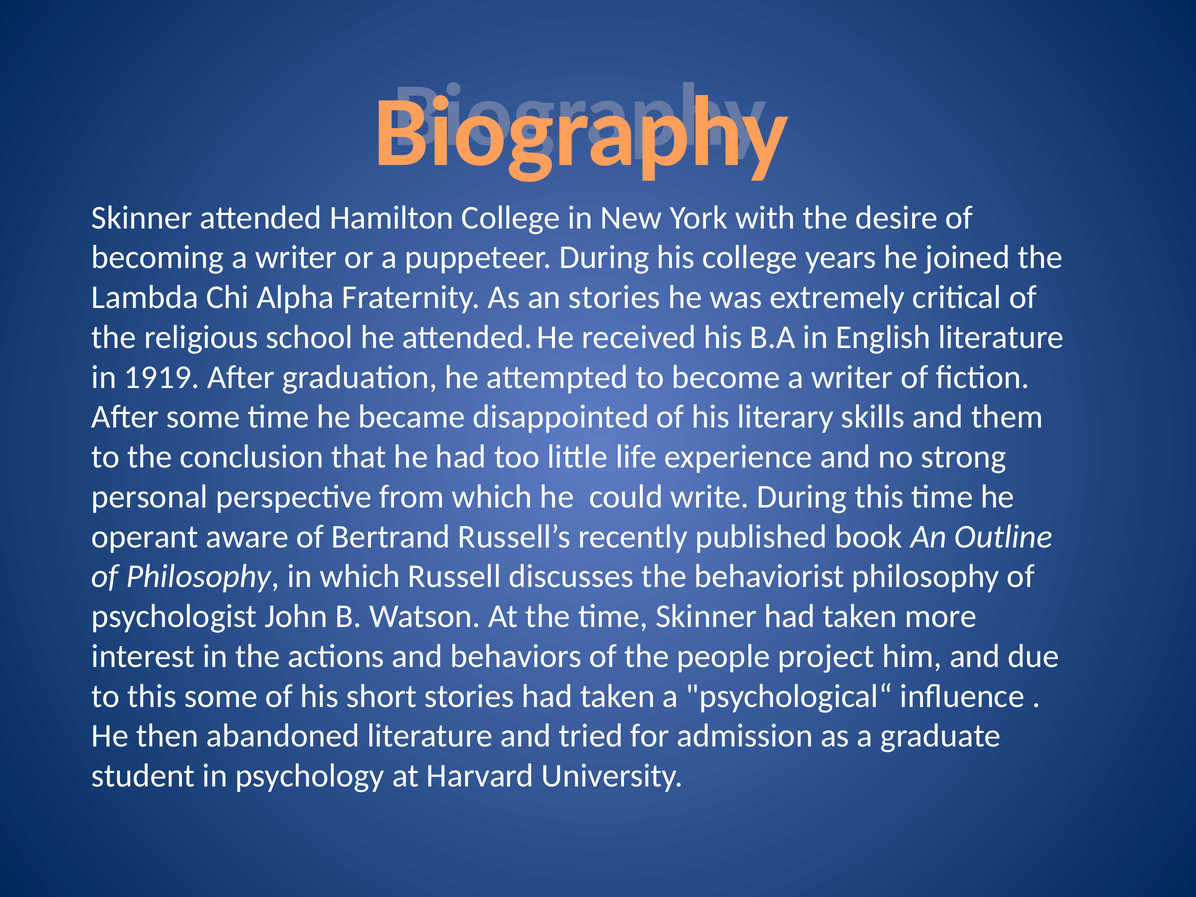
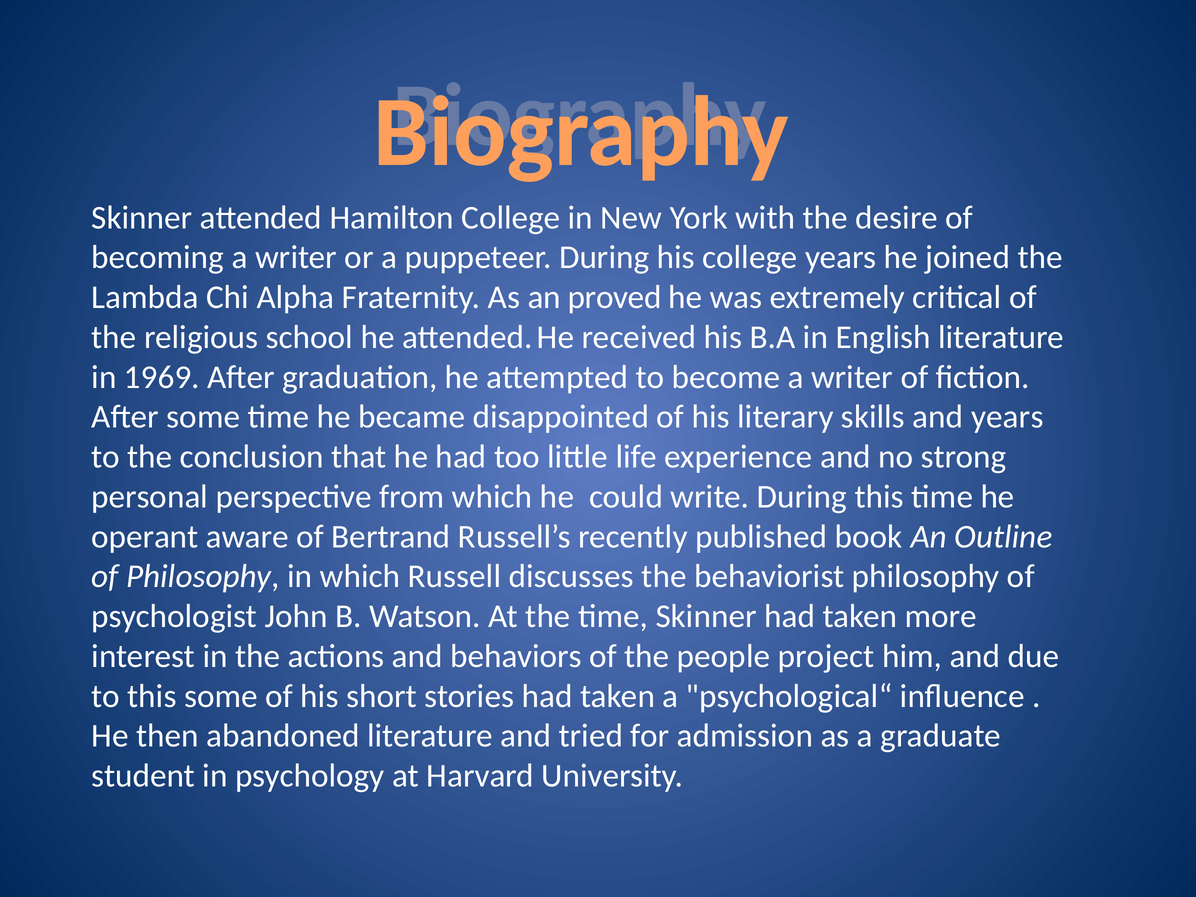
an stories: stories -> proved
1919: 1919 -> 1969
and them: them -> years
